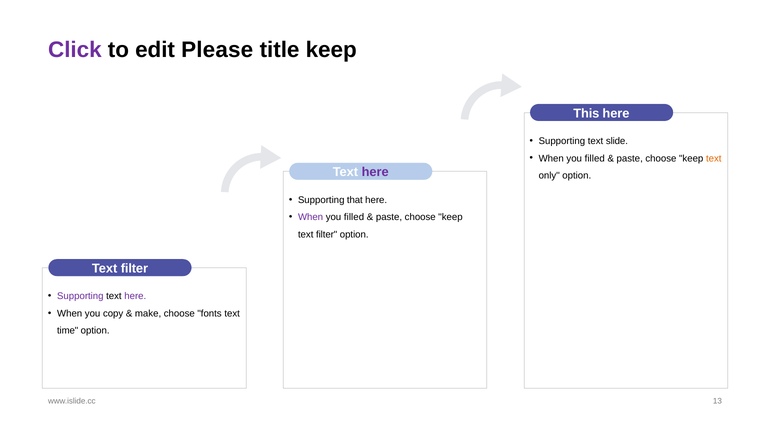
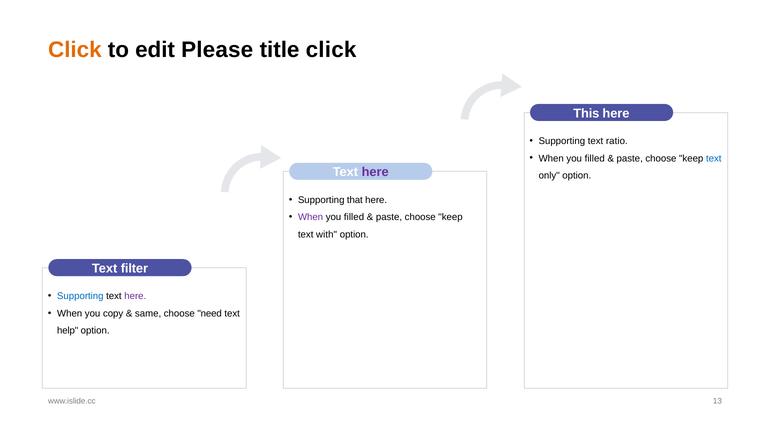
Click at (75, 50) colour: purple -> orange
title keep: keep -> click
slide: slide -> ratio
text at (714, 158) colour: orange -> blue
filter at (327, 235): filter -> with
Supporting at (80, 296) colour: purple -> blue
make: make -> same
fonts: fonts -> need
time: time -> help
